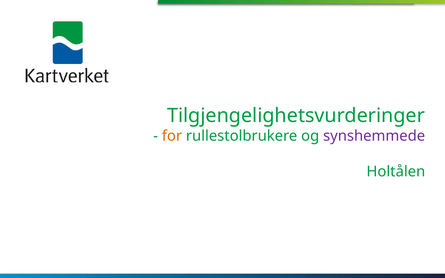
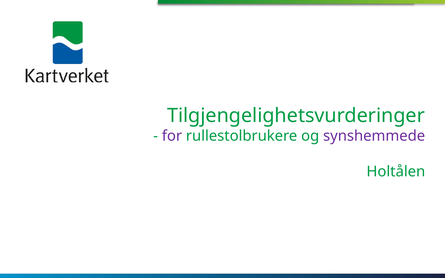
for colour: orange -> purple
